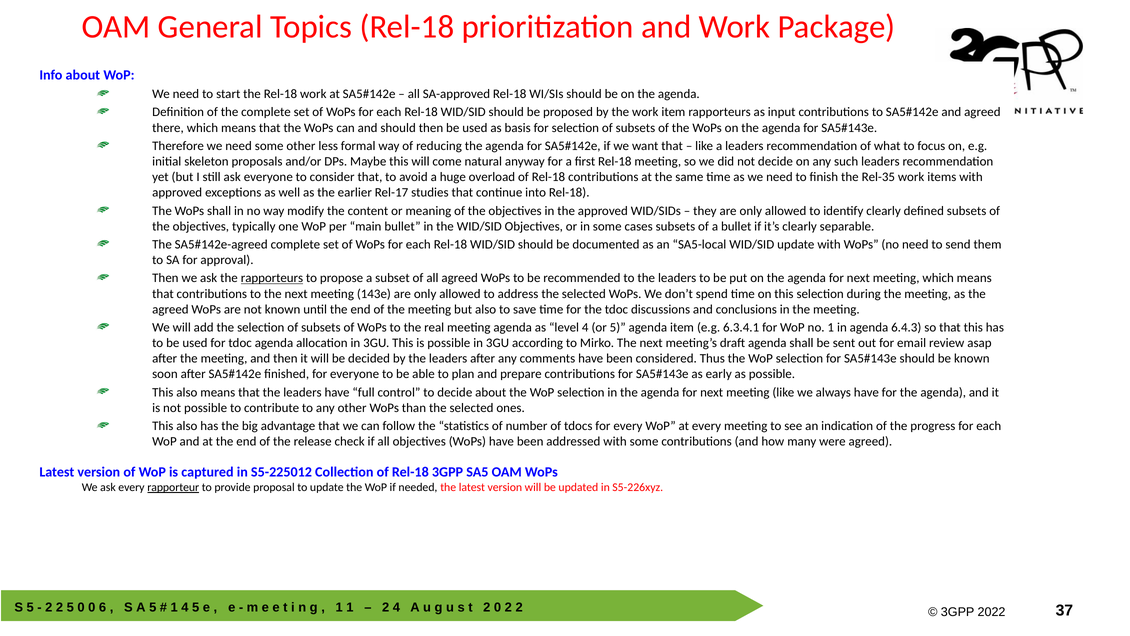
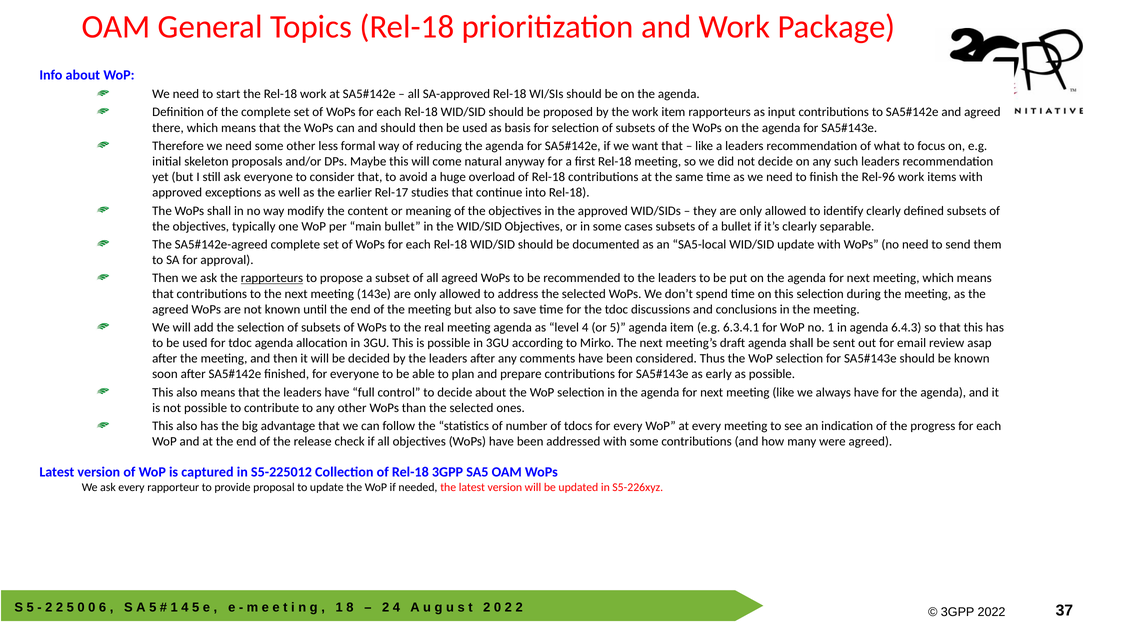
Rel-35: Rel-35 -> Rel-96
rapporteur underline: present -> none
1 1: 1 -> 8
